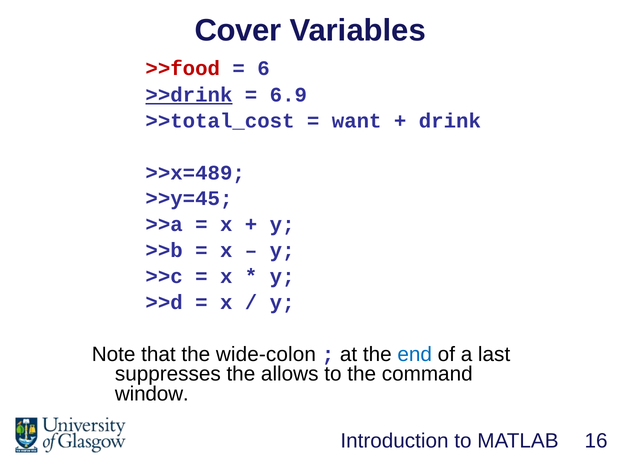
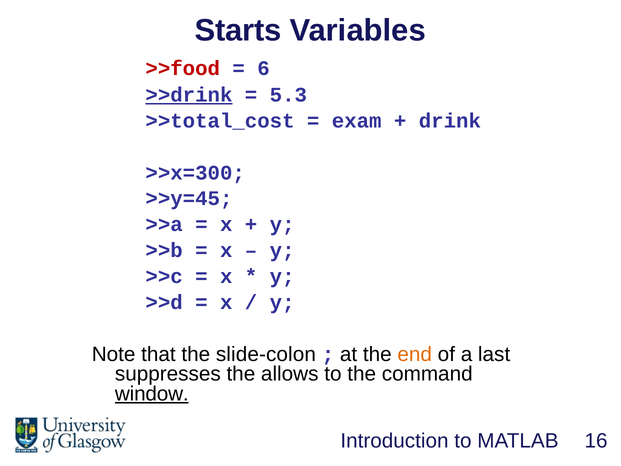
Cover: Cover -> Starts
6.9: 6.9 -> 5.3
want: want -> exam
>>x=489: >>x=489 -> >>x=300
wide-colon: wide-colon -> slide-colon
end colour: blue -> orange
window underline: none -> present
